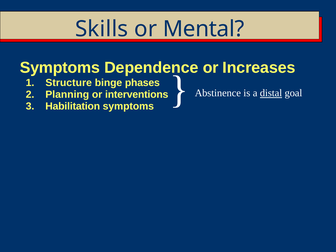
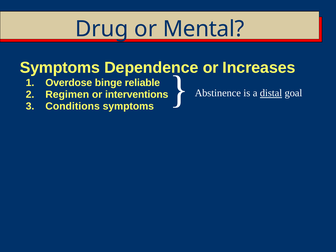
Skills: Skills -> Drug
Structure: Structure -> Overdose
phases: phases -> reliable
Planning: Planning -> Regimen
Habilitation: Habilitation -> Conditions
